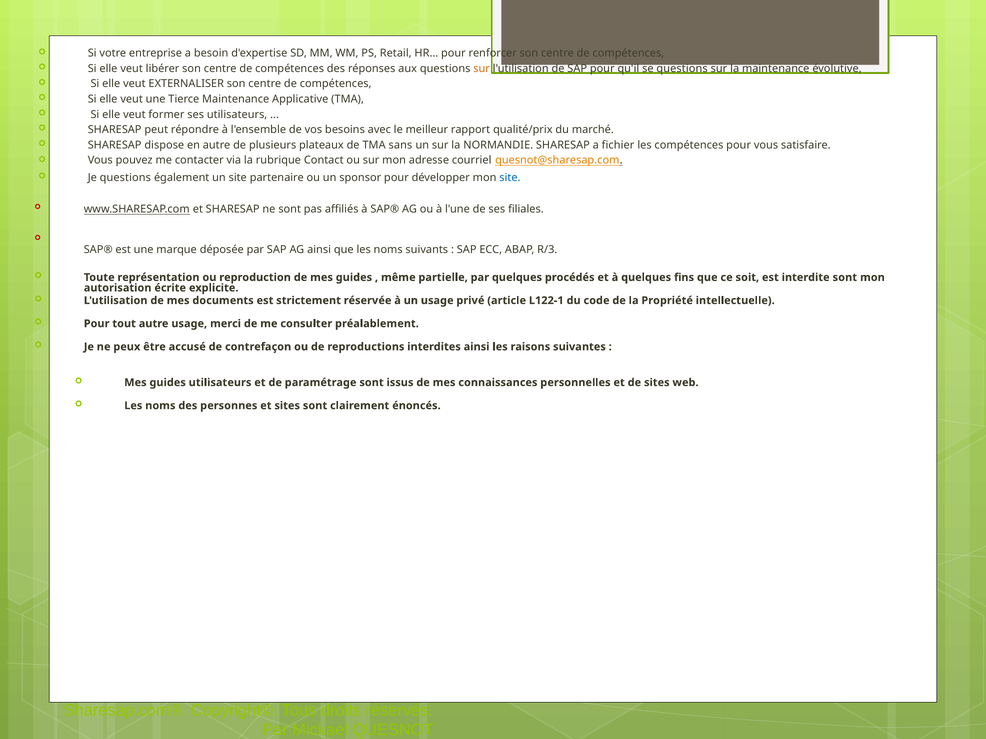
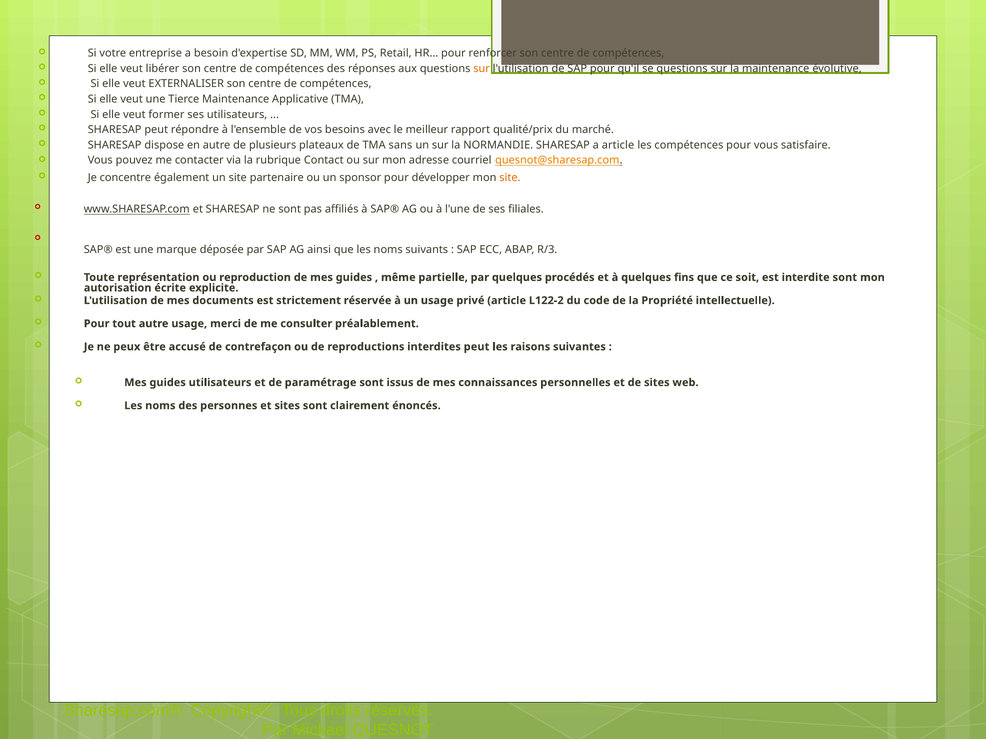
a fichier: fichier -> article
Je questions: questions -> concentre
site at (510, 178) colour: blue -> orange
L122-1: L122-1 -> L122-2
interdites ainsi: ainsi -> peut
